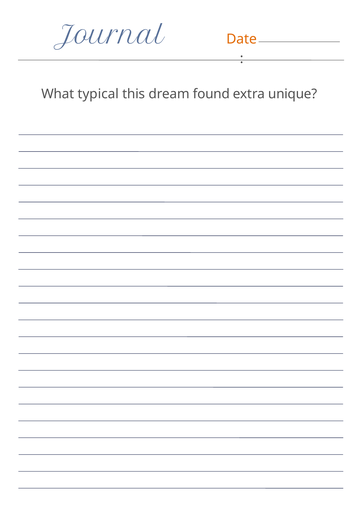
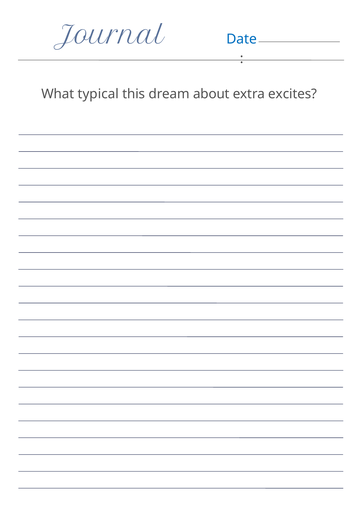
Date colour: orange -> blue
found: found -> about
unique: unique -> excites
